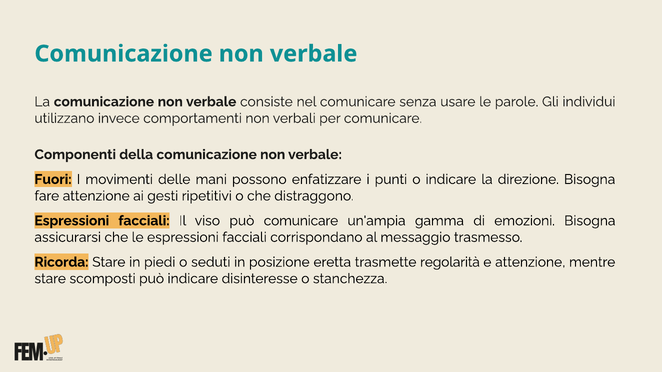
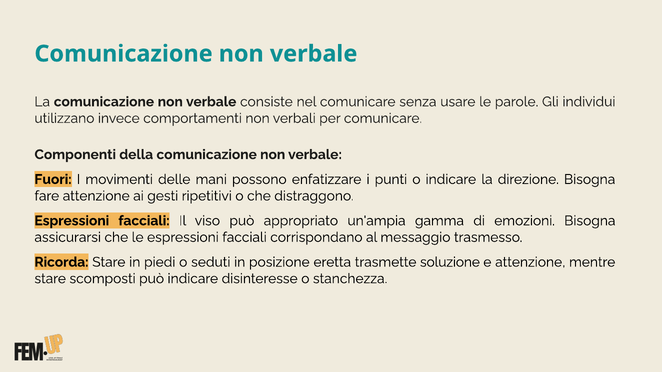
può comunicare: comunicare -> appropriato
regolarità: regolarità -> soluzione
